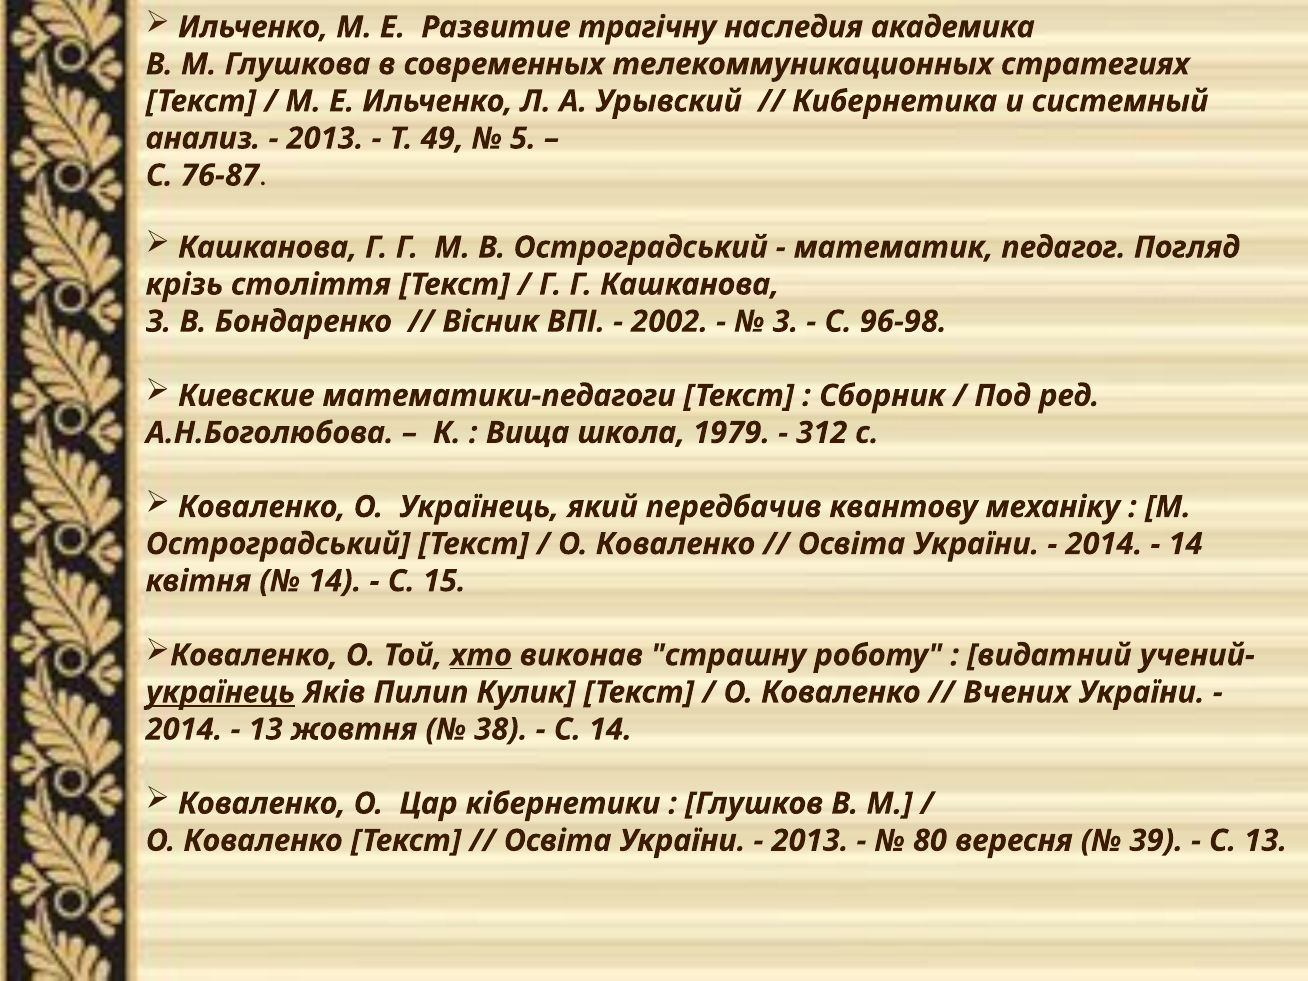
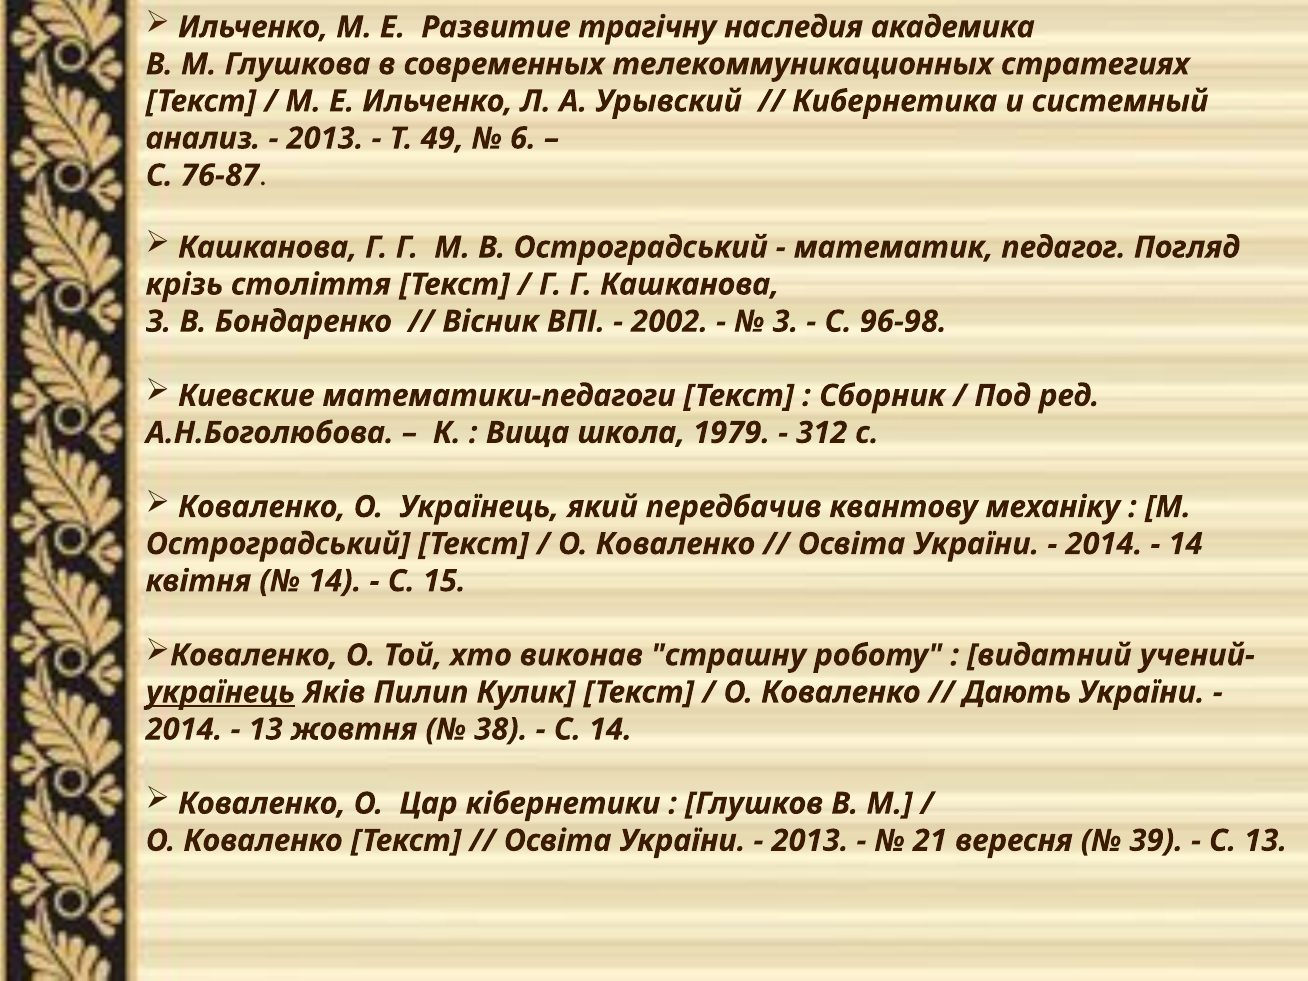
5: 5 -> 6
хто underline: present -> none
Вчених: Вчених -> Дають
80: 80 -> 21
